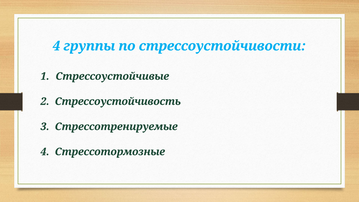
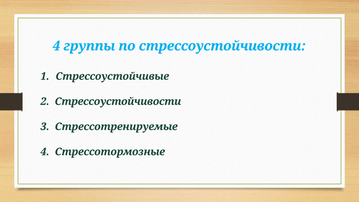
2 Стрессоустойчивость: Стрессоустойчивость -> Стрессоустойчивости
